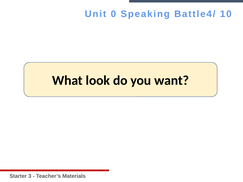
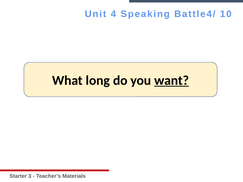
0: 0 -> 4
look: look -> long
want underline: none -> present
